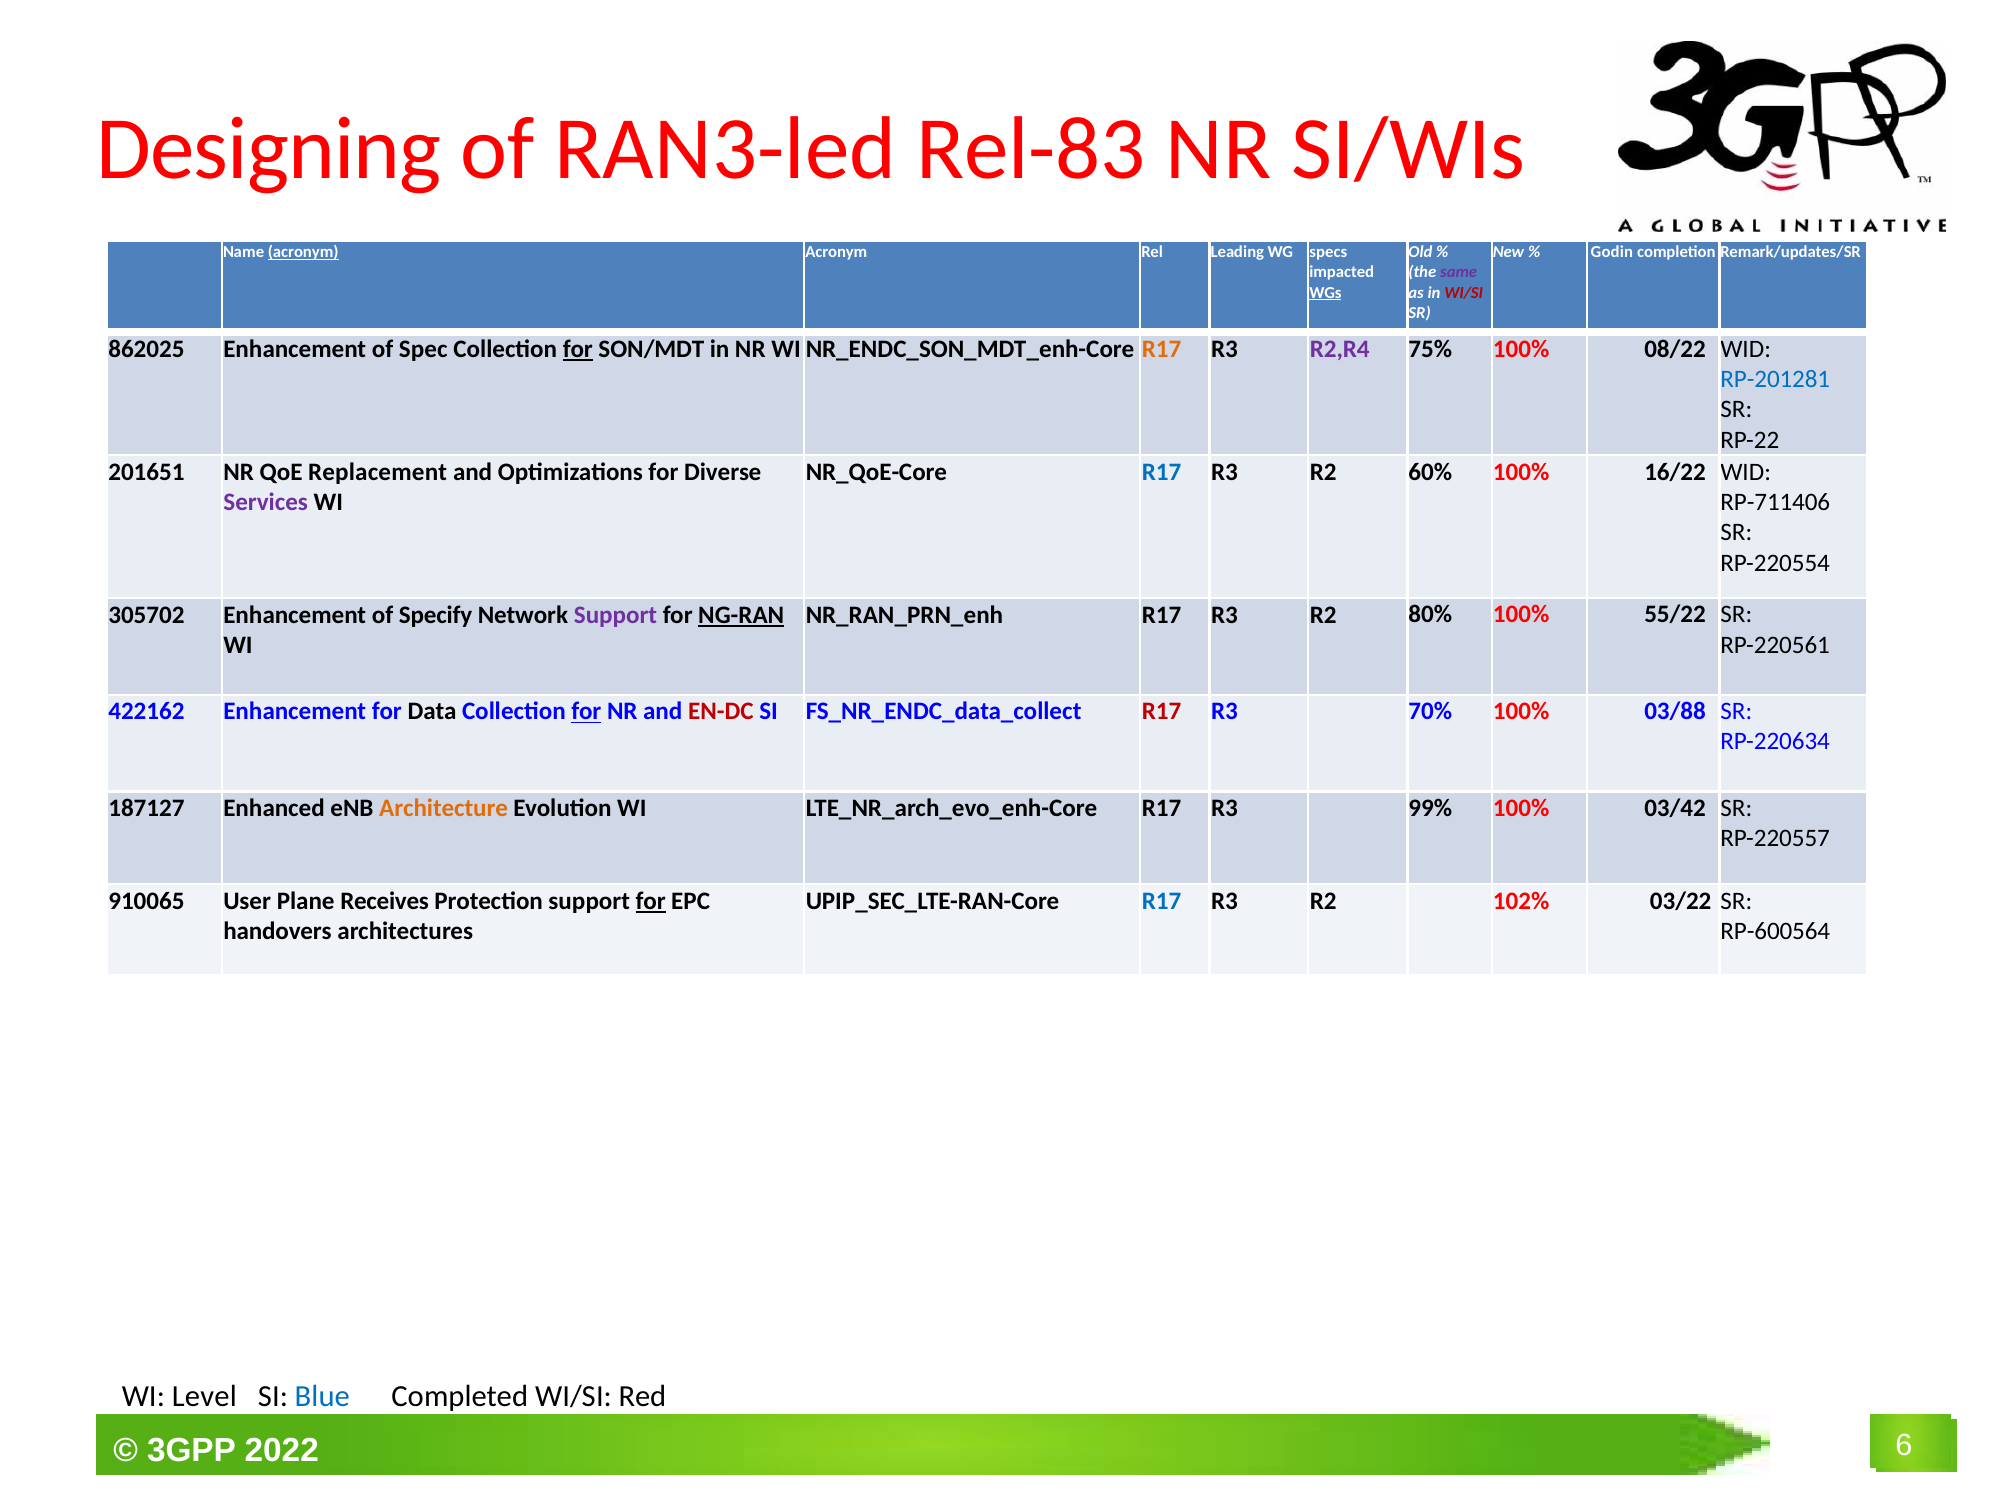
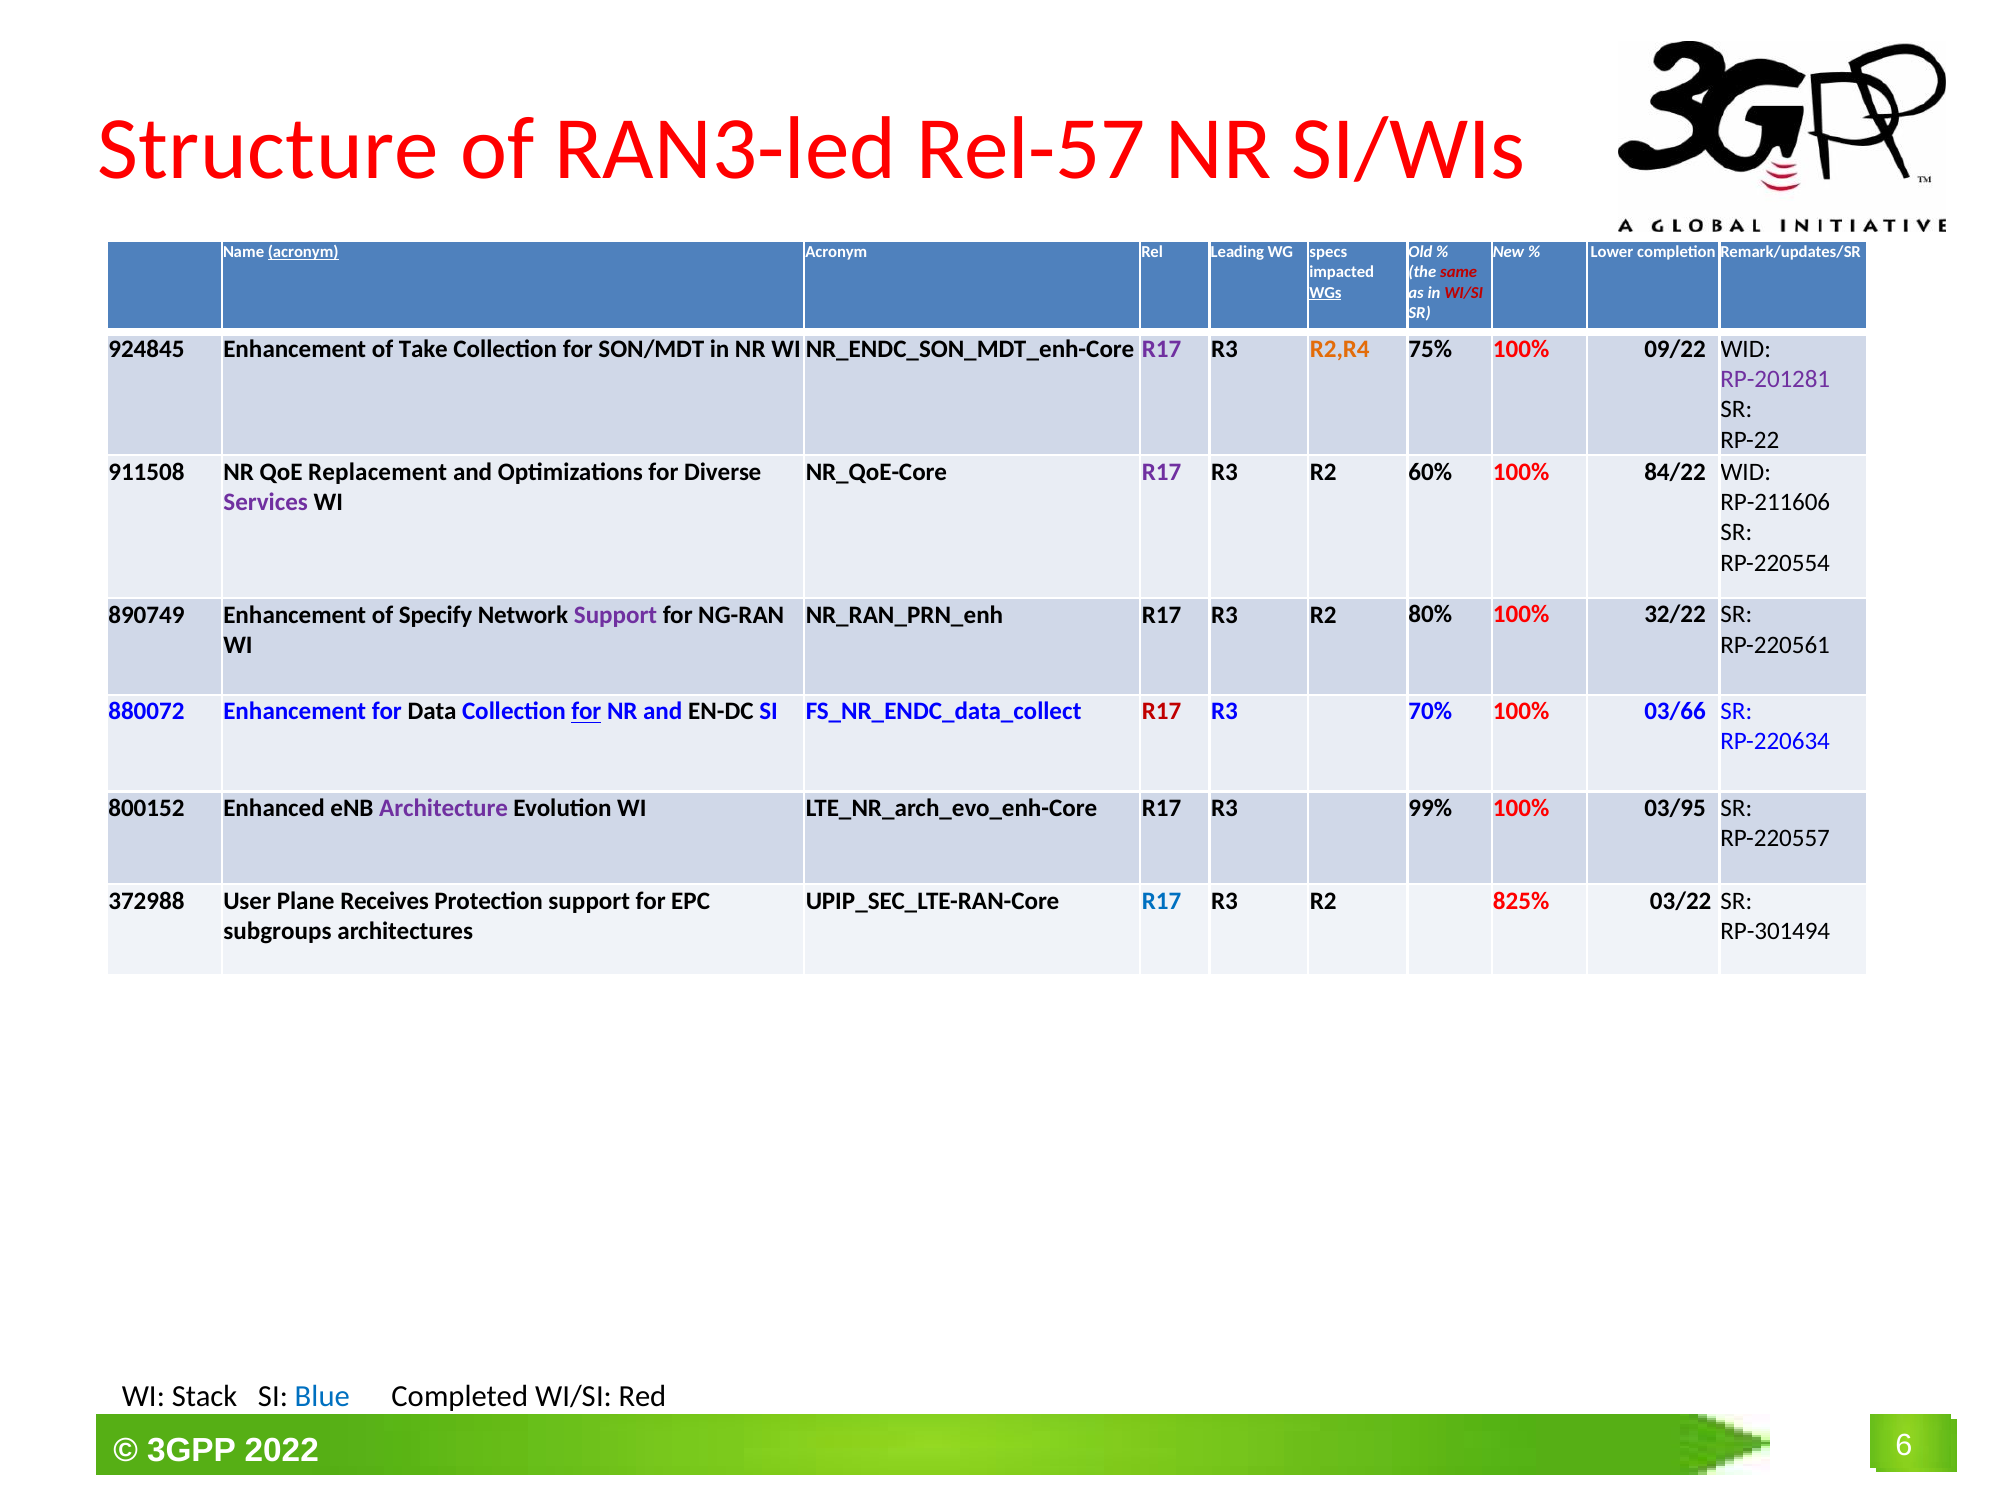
Designing: Designing -> Structure
Rel-83: Rel-83 -> Rel-57
Godin: Godin -> Lower
same colour: purple -> red
862025: 862025 -> 924845
Spec: Spec -> Take
for at (578, 349) underline: present -> none
R17 at (1162, 349) colour: orange -> purple
R2,R4 colour: purple -> orange
08/22: 08/22 -> 09/22
RP-201281 colour: blue -> purple
201651: 201651 -> 911508
R17 at (1162, 472) colour: blue -> purple
16/22: 16/22 -> 84/22
RP-711406: RP-711406 -> RP-211606
305702: 305702 -> 890749
NG-RAN underline: present -> none
55/22: 55/22 -> 32/22
422162: 422162 -> 880072
EN-DC colour: red -> black
03/88: 03/88 -> 03/66
187127: 187127 -> 800152
Architecture colour: orange -> purple
03/42: 03/42 -> 03/95
910065: 910065 -> 372988
for at (651, 901) underline: present -> none
102%: 102% -> 825%
RP-600564: RP-600564 -> RP-301494
handovers: handovers -> subgroups
Level: Level -> Stack
